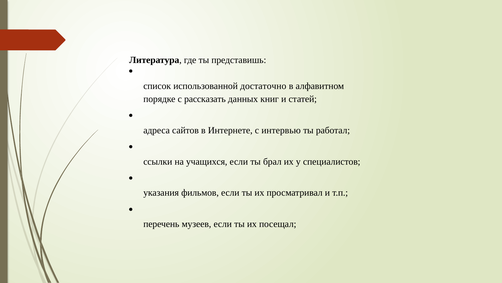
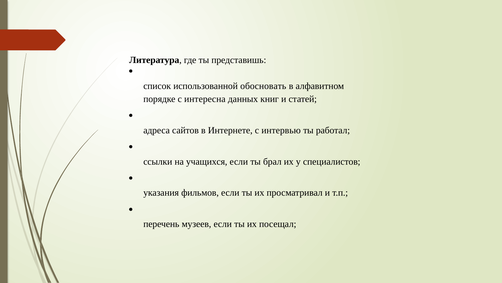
достаточно: достаточно -> обосновать
рассказать: рассказать -> интересна
